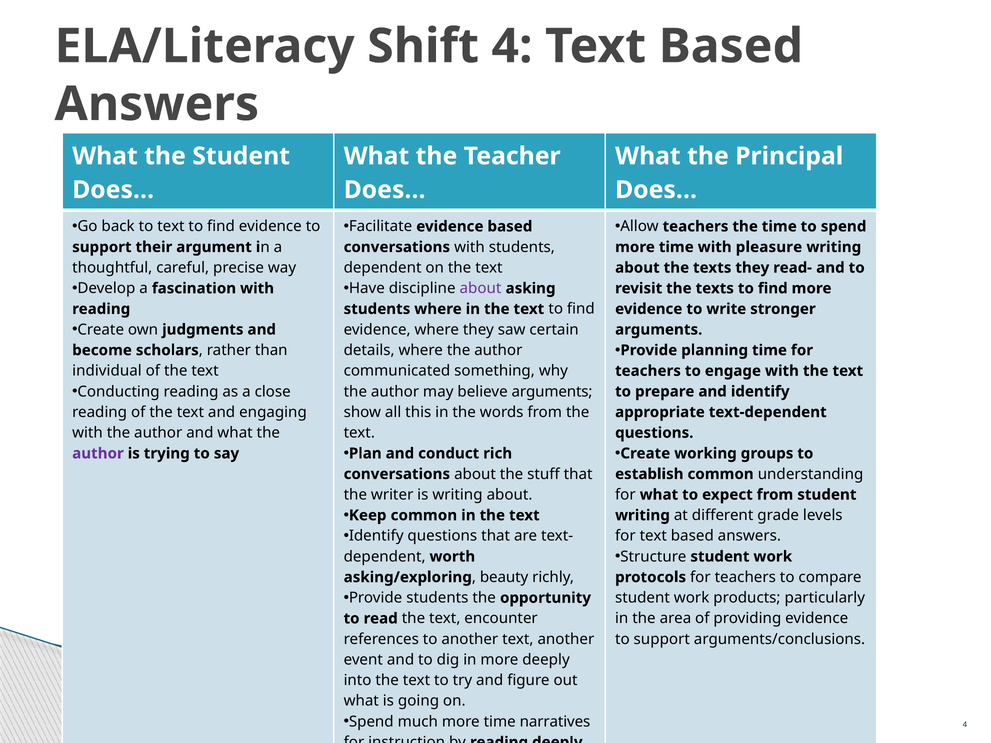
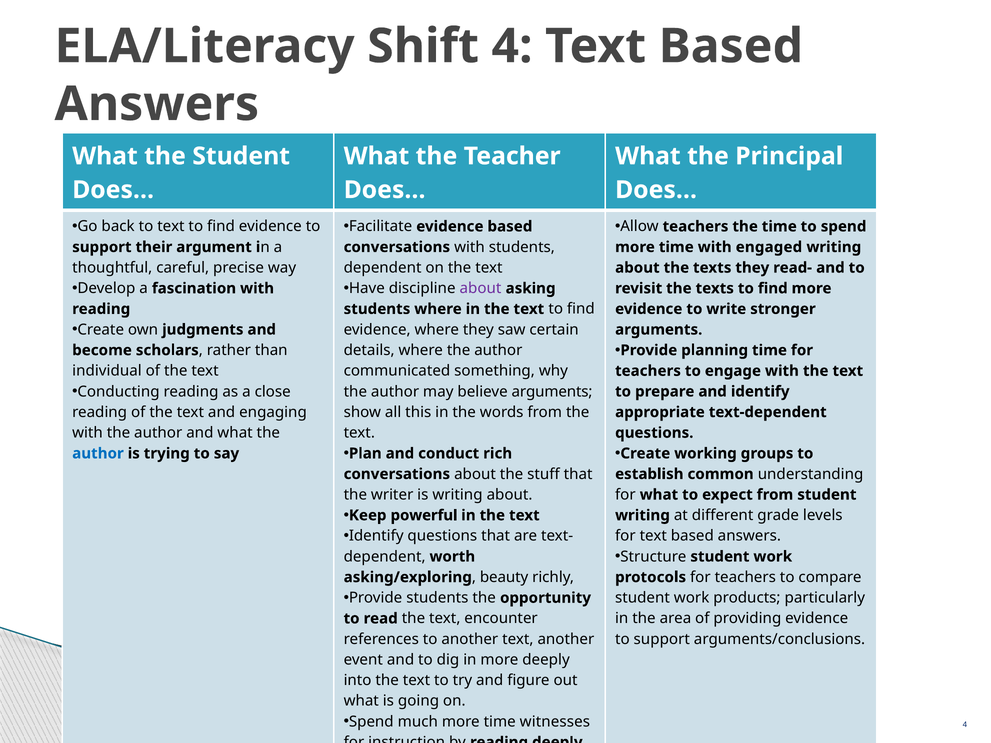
pleasure: pleasure -> engaged
author at (98, 454) colour: purple -> blue
Keep common: common -> powerful
narratives: narratives -> witnesses
